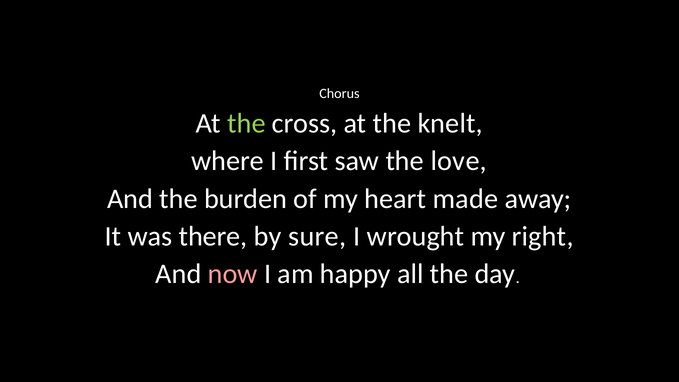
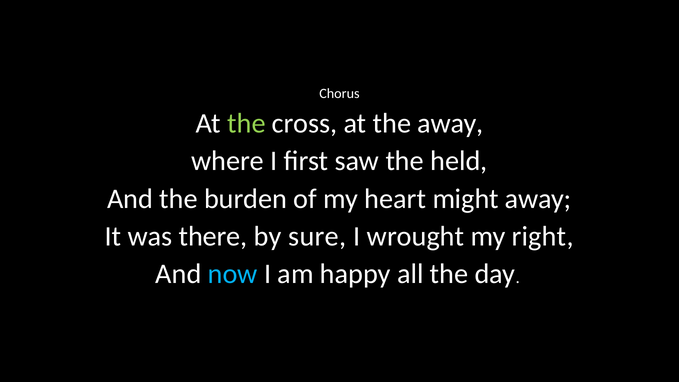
the knelt: knelt -> away
love: love -> held
made: made -> might
now colour: pink -> light blue
